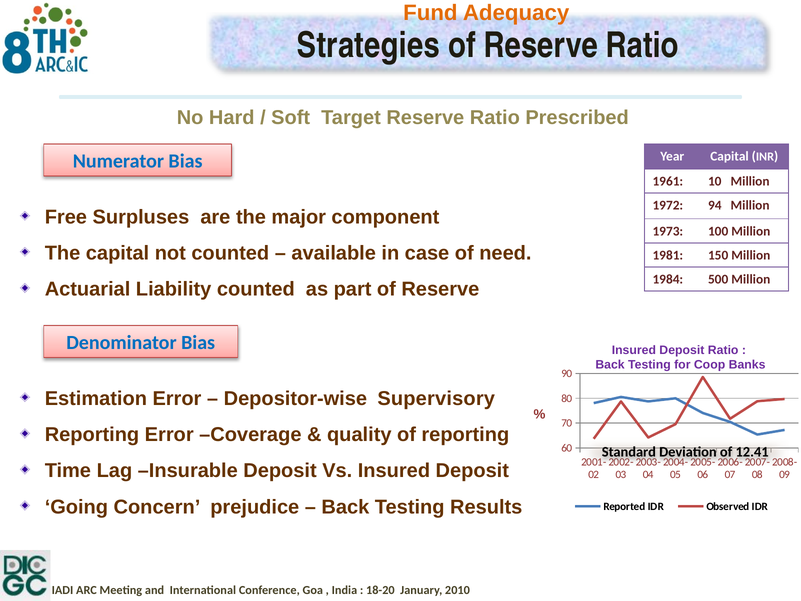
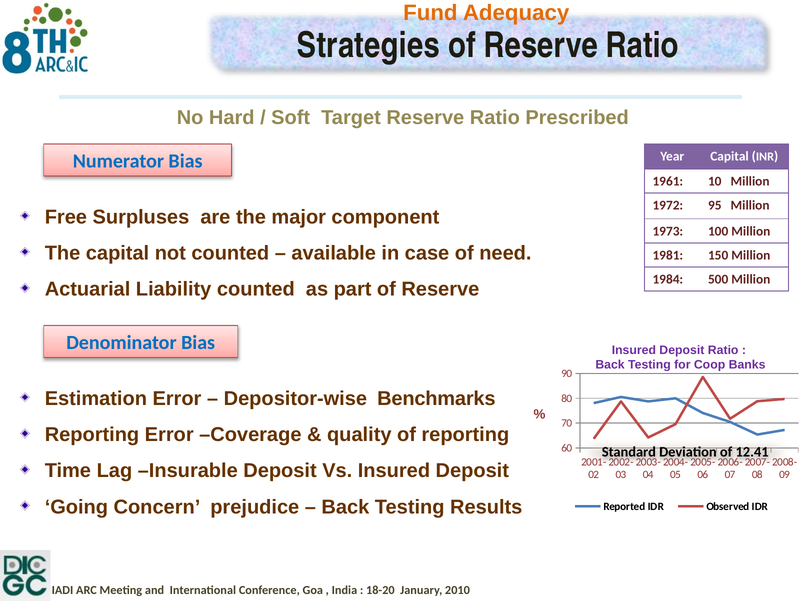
94: 94 -> 95
Supervisory: Supervisory -> Benchmarks
